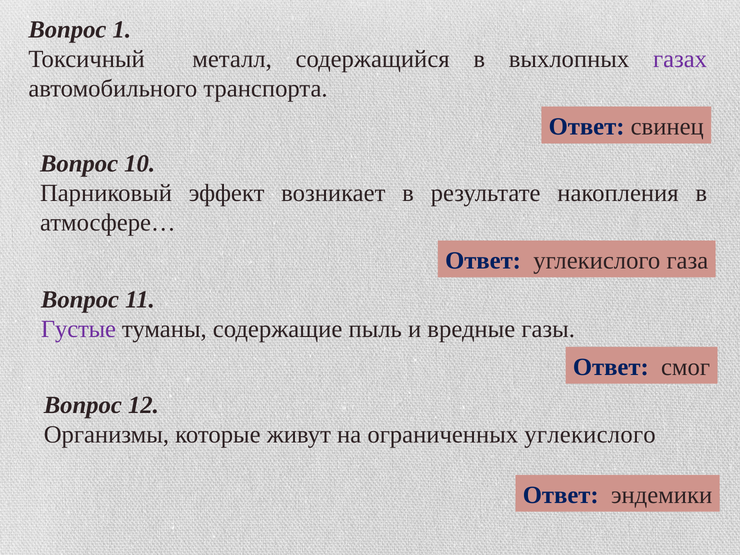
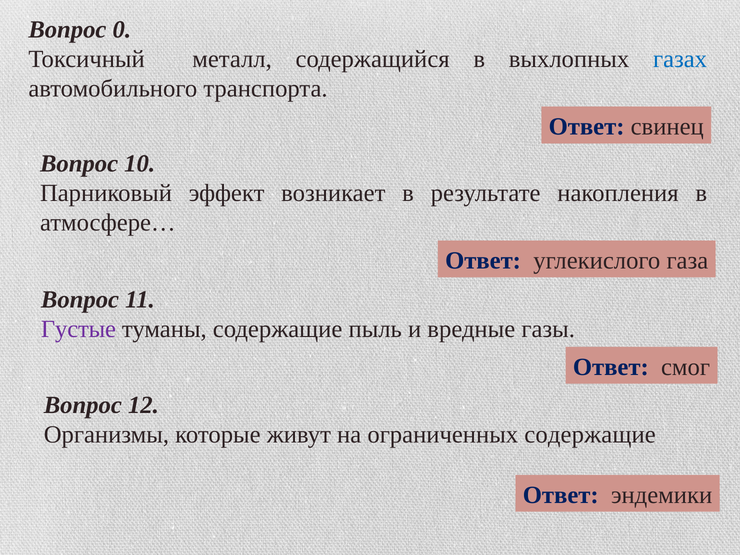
1: 1 -> 0
газах colour: purple -> blue
ограниченных углекислого: углекислого -> содержащие
